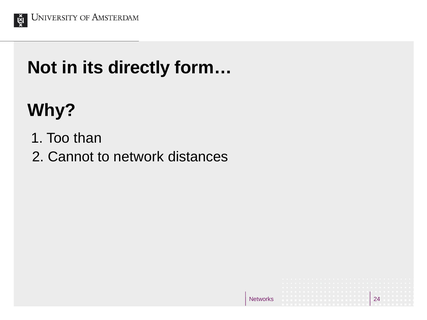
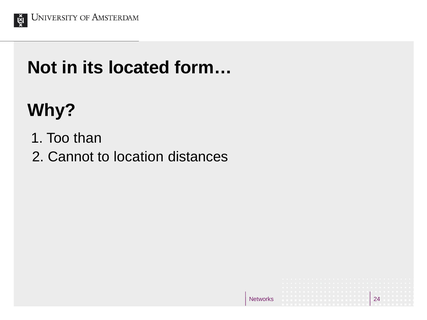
directly: directly -> located
network: network -> location
